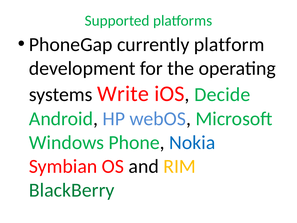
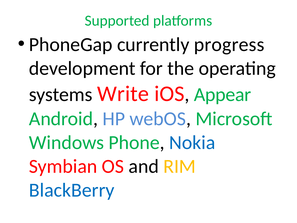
platform: platform -> progress
Decide: Decide -> Appear
BlackBerry colour: green -> blue
